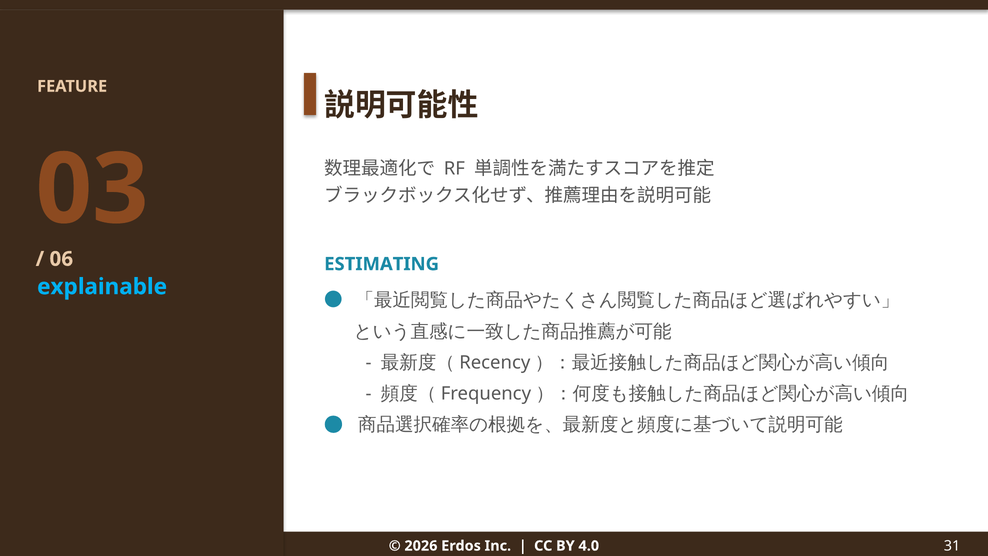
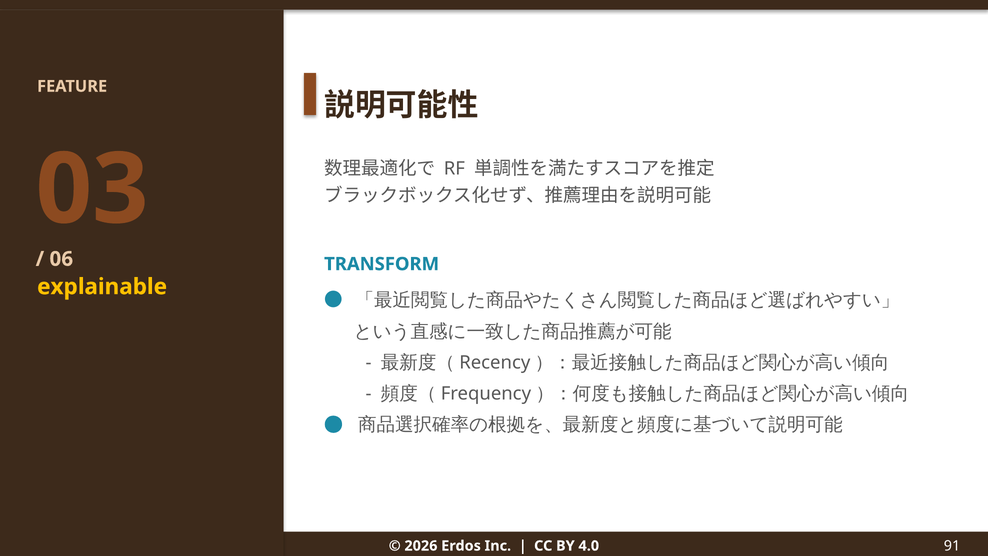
ESTIMATING: ESTIMATING -> TRANSFORM
explainable colour: light blue -> yellow
31: 31 -> 91
